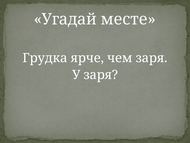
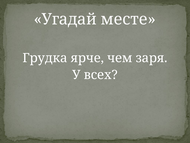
У заря: заря -> всех
